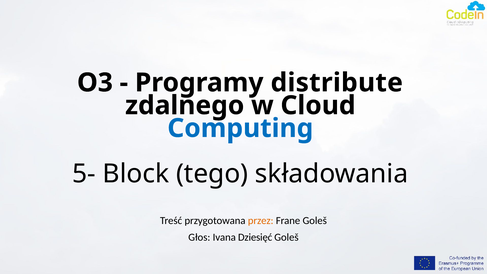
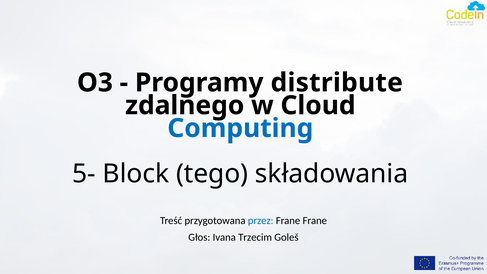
przez colour: orange -> blue
Frane Goleš: Goleš -> Frane
Dziesięć: Dziesięć -> Trzecim
